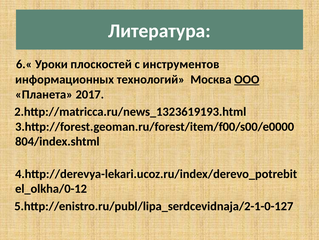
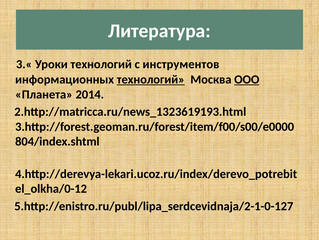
6.«: 6.« -> 3.«
Уроки плоскостей: плоскостей -> технологий
технологий at (151, 79) underline: none -> present
2017: 2017 -> 2014
